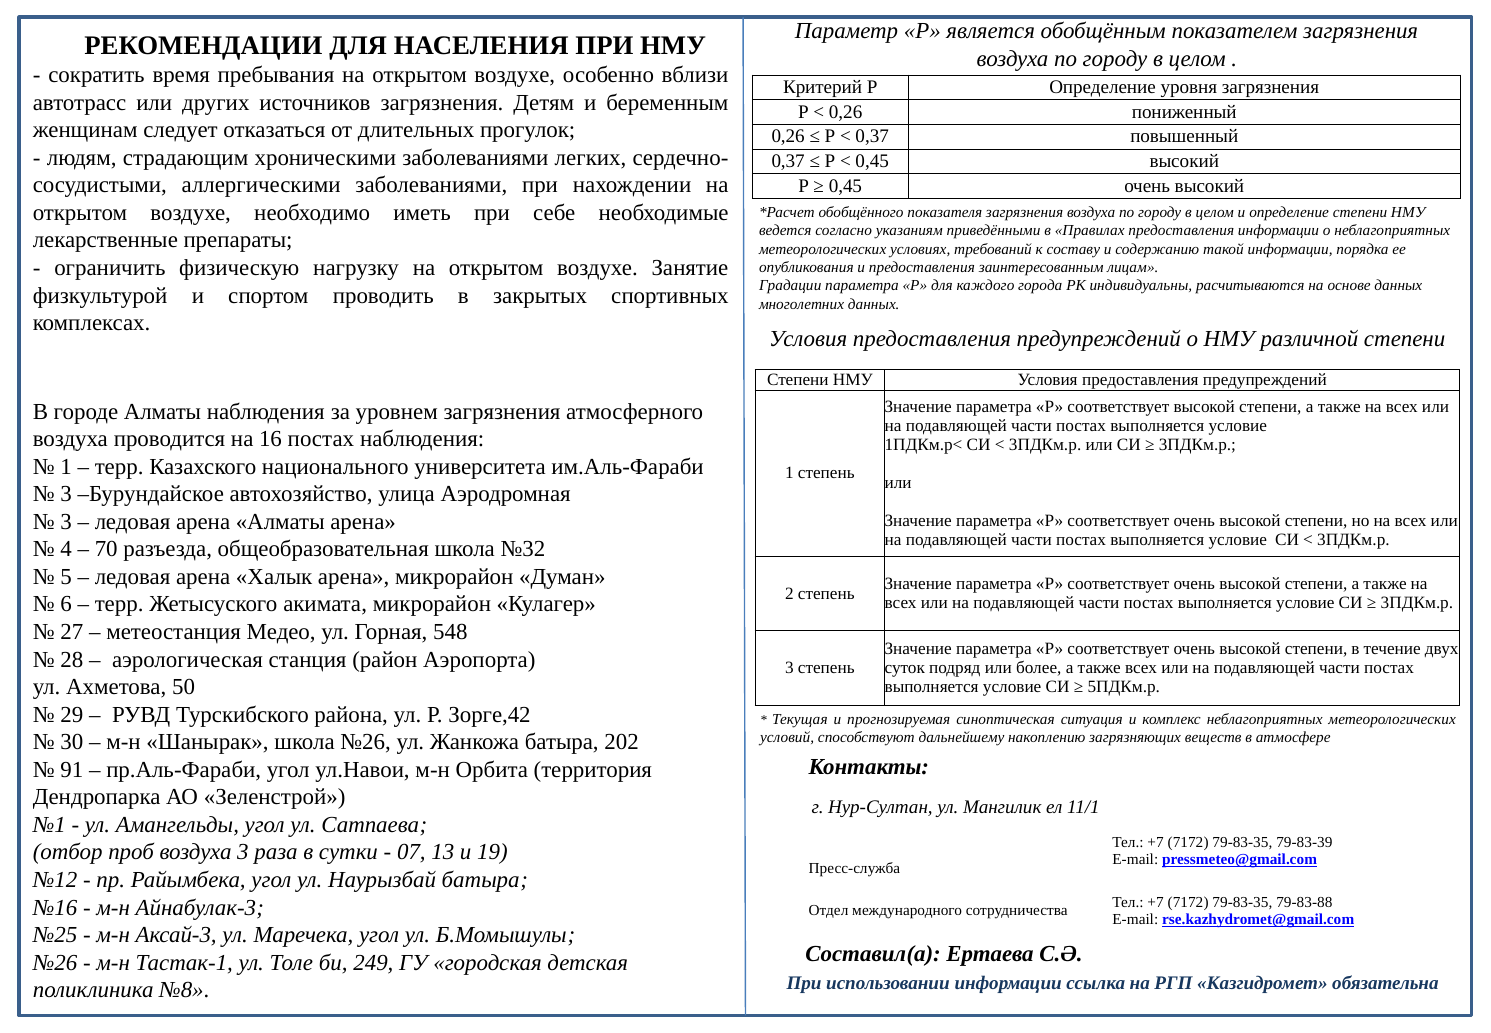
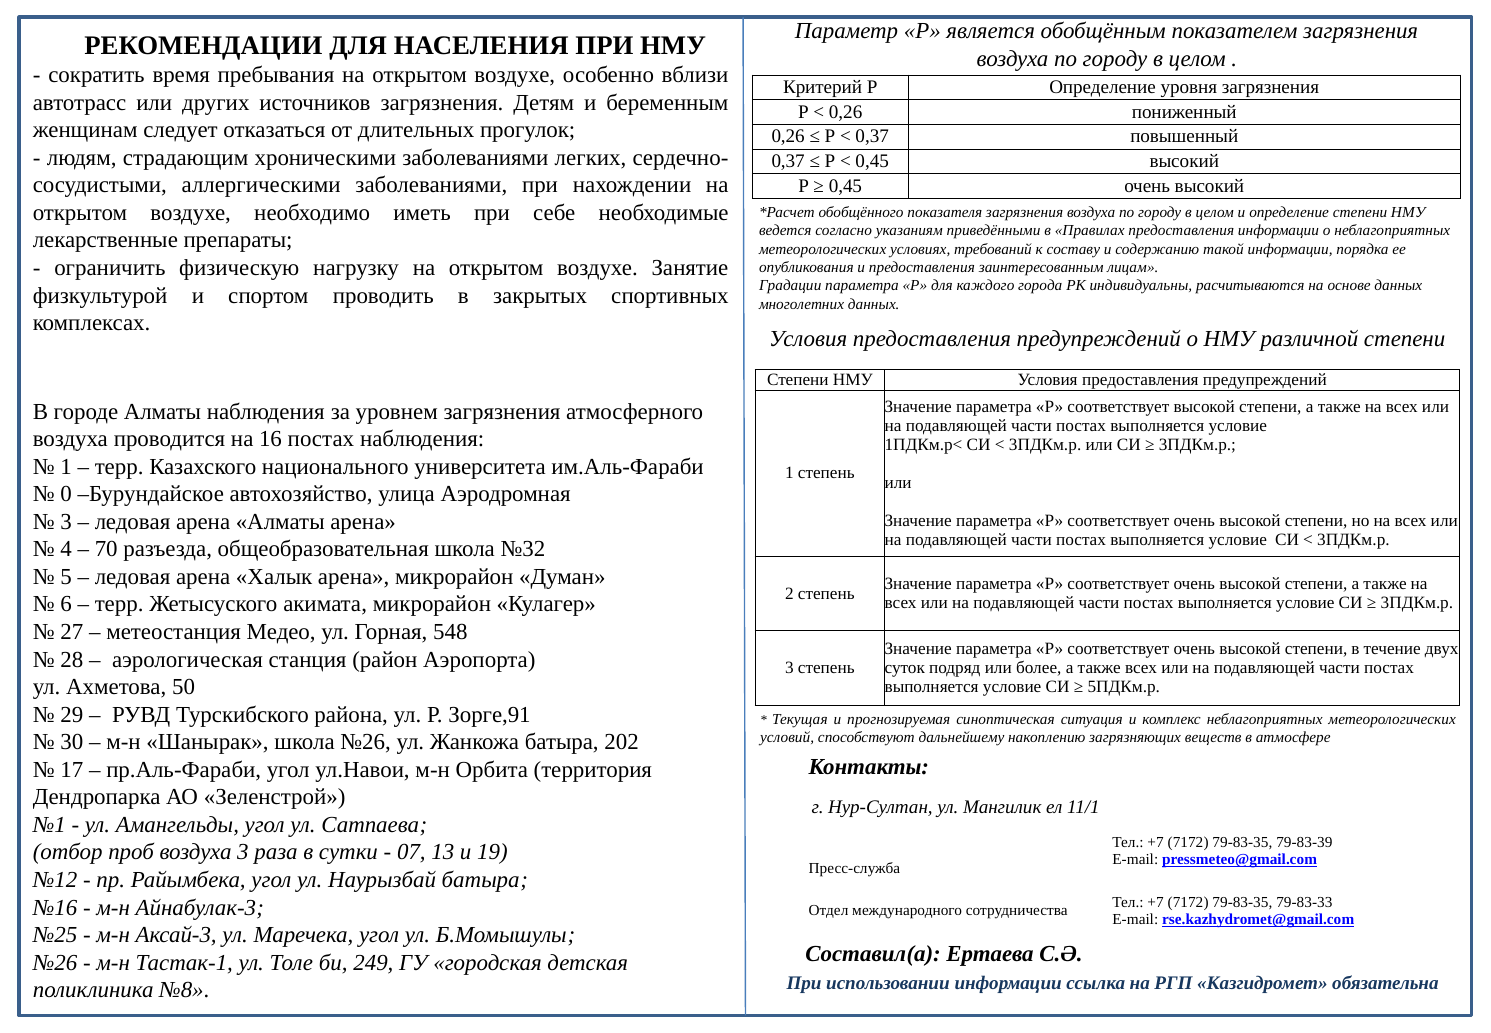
3 at (66, 494): 3 -> 0
Зорге,42: Зорге,42 -> Зорге,91
91: 91 -> 17
79-83-88: 79-83-88 -> 79-83-33
